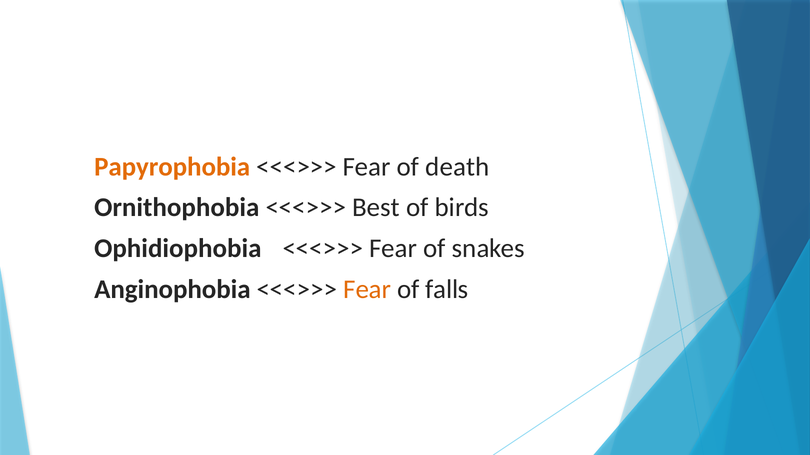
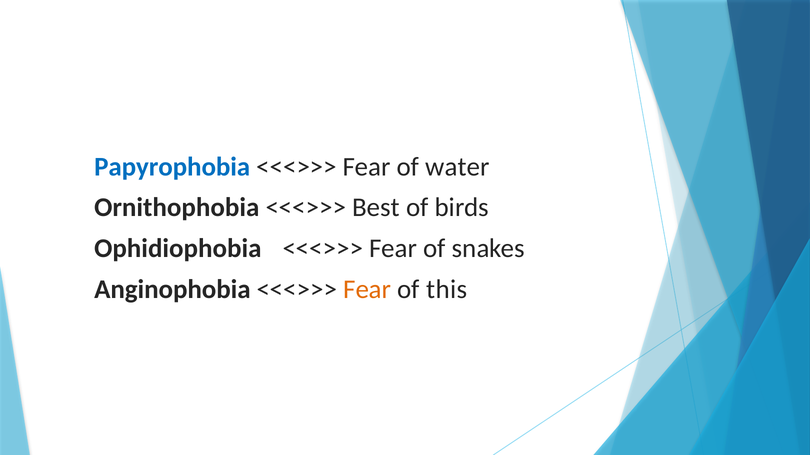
Papyrophobia colour: orange -> blue
death: death -> water
falls: falls -> this
